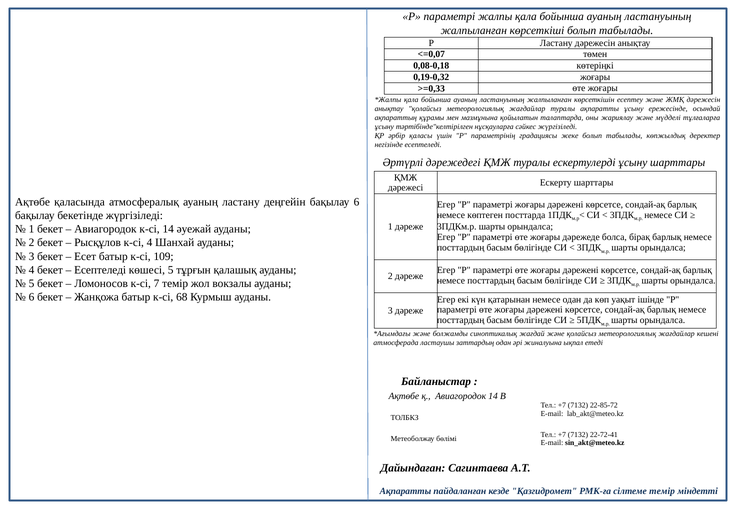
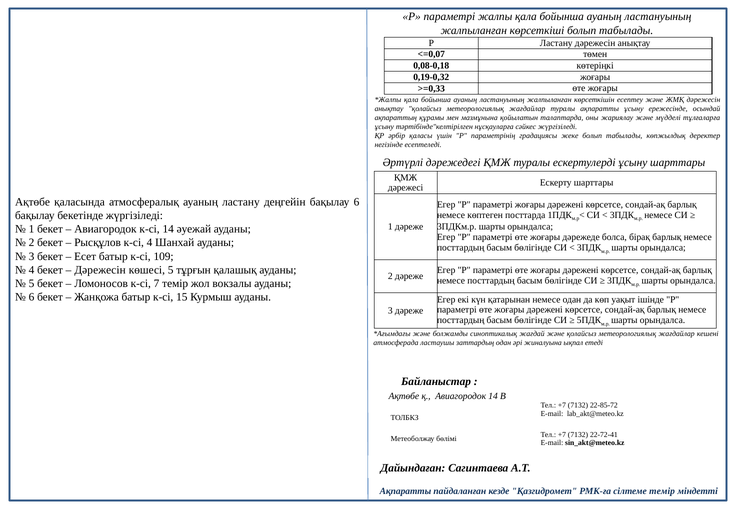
Есептеледі at (100, 270): Есептеледі -> Дәрежесін
68: 68 -> 15
